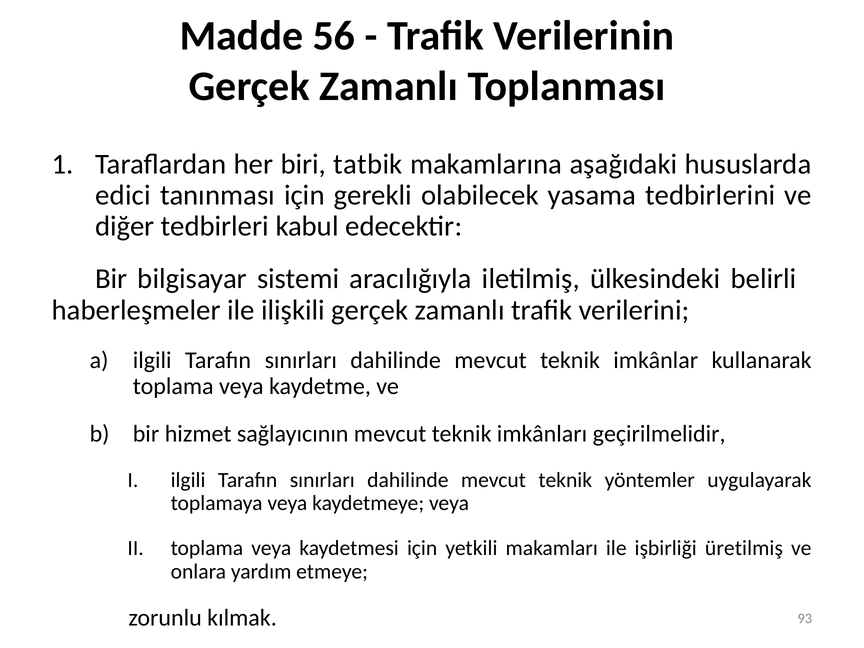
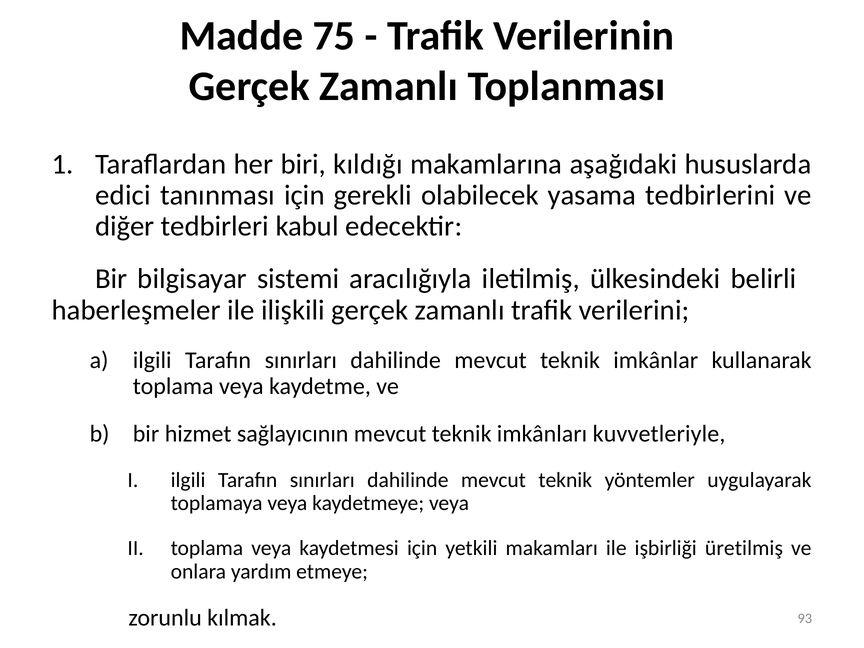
56: 56 -> 75
tatbik: tatbik -> kıldığı
geçirilmelidir: geçirilmelidir -> kuvvetleriyle
